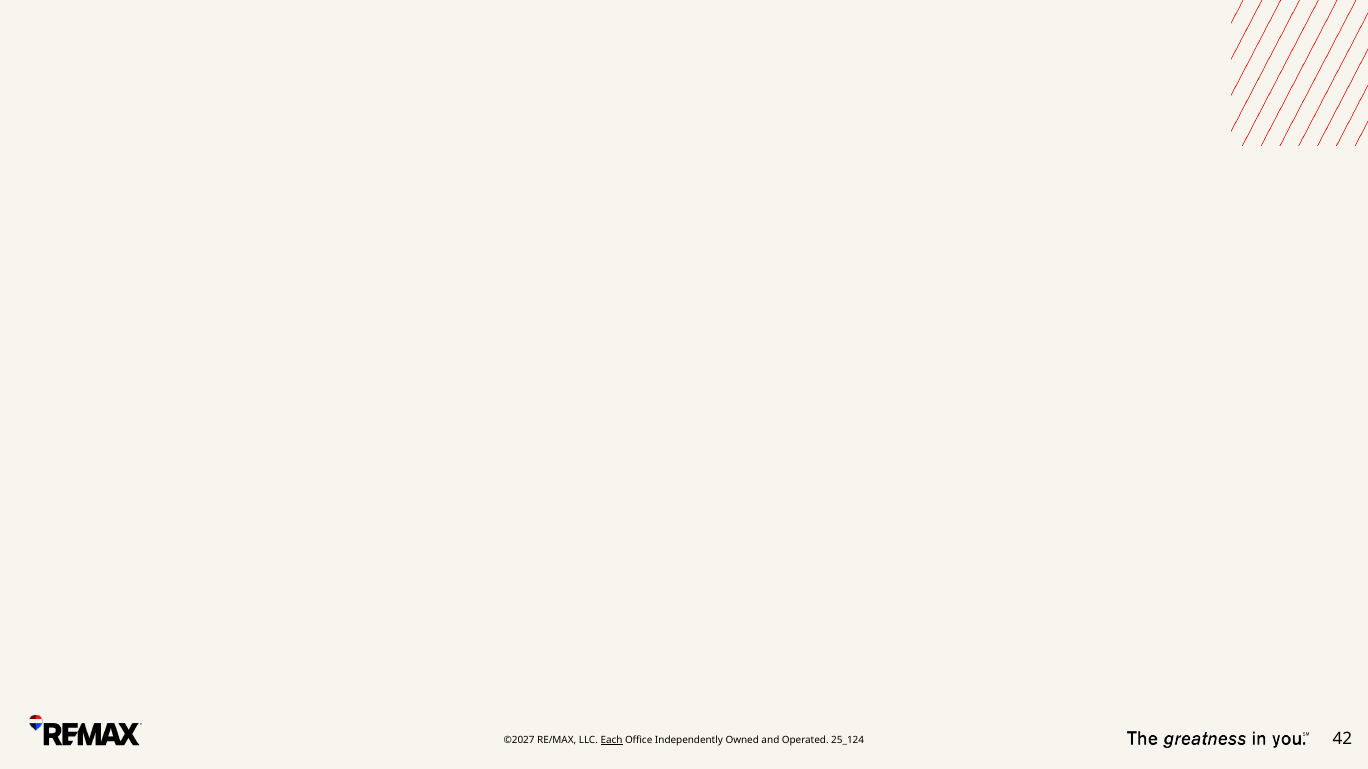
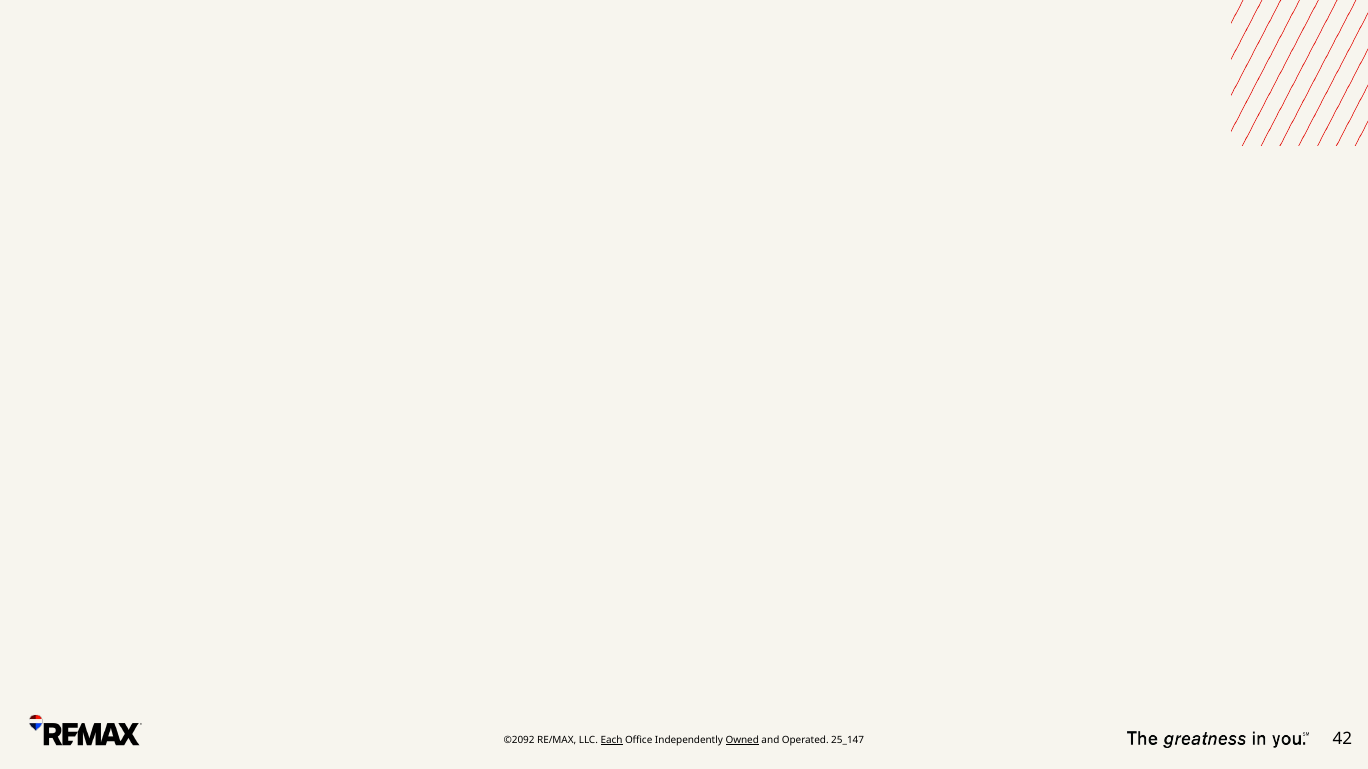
©2027: ©2027 -> ©2092
Owned underline: none -> present
25_124: 25_124 -> 25_147
